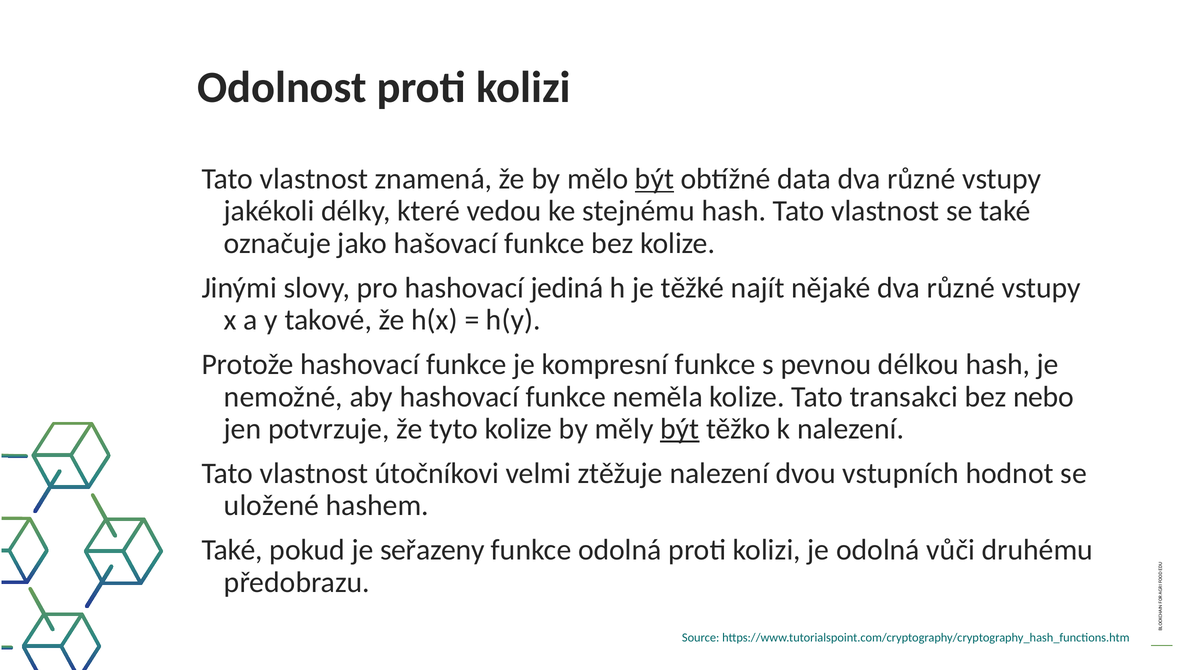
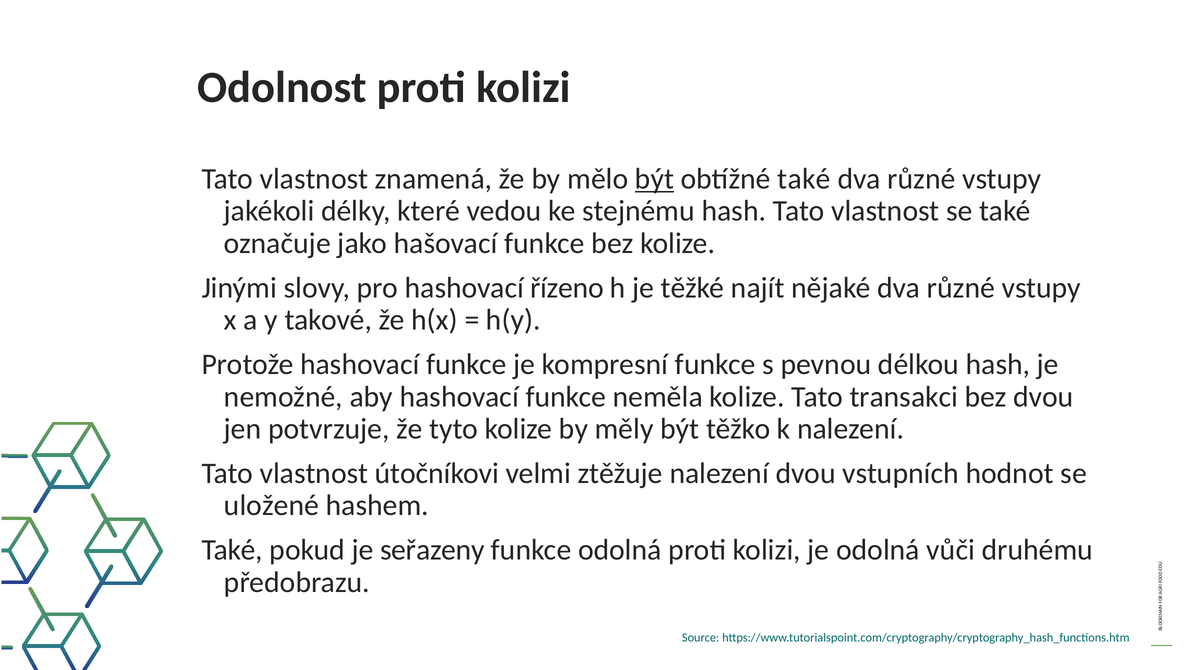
obtížné data: data -> také
jediná: jediná -> řízeno
bez nebo: nebo -> dvou
být at (680, 428) underline: present -> none
